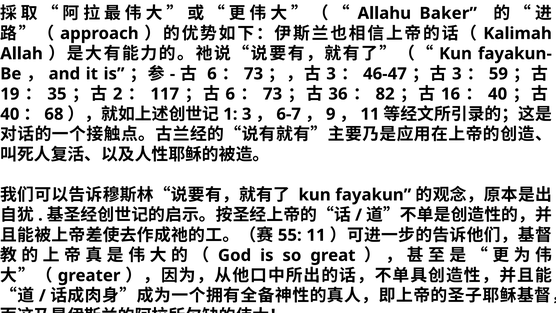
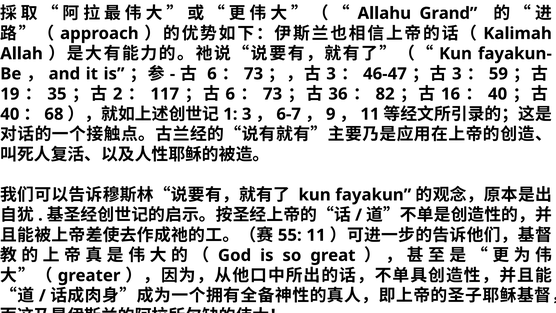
Baker: Baker -> Grand
